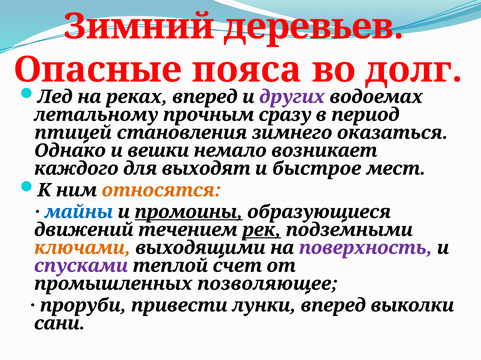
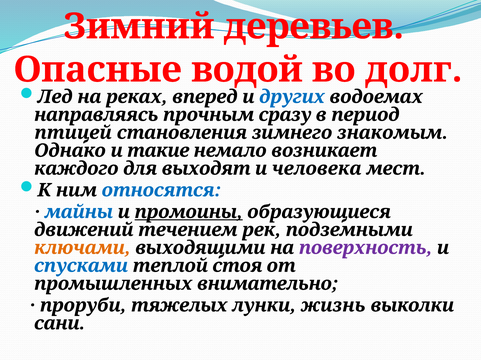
пояса: пояса -> водой
других colour: purple -> blue
летальному: летальному -> направляясь
оказаться: оказаться -> знакомым
вешки: вешки -> такие
быстрое: быстрое -> человека
относятся colour: orange -> blue
рек underline: present -> none
спусками colour: purple -> blue
счет: счет -> стоя
позволяющее: позволяющее -> внимательно
привести: привести -> тяжелых
лунки вперед: вперед -> жизнь
